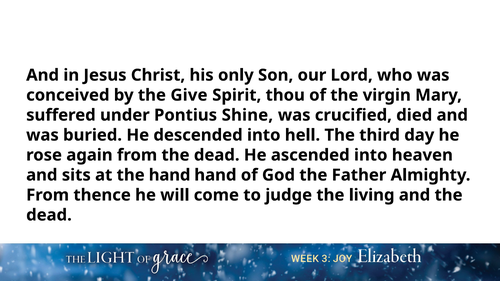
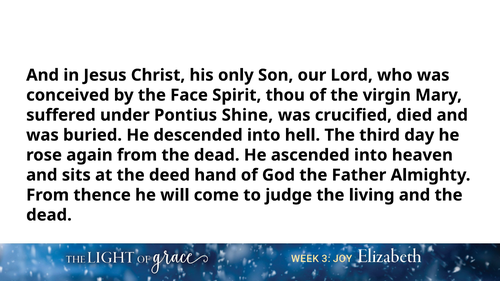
Give: Give -> Face
the hand: hand -> deed
